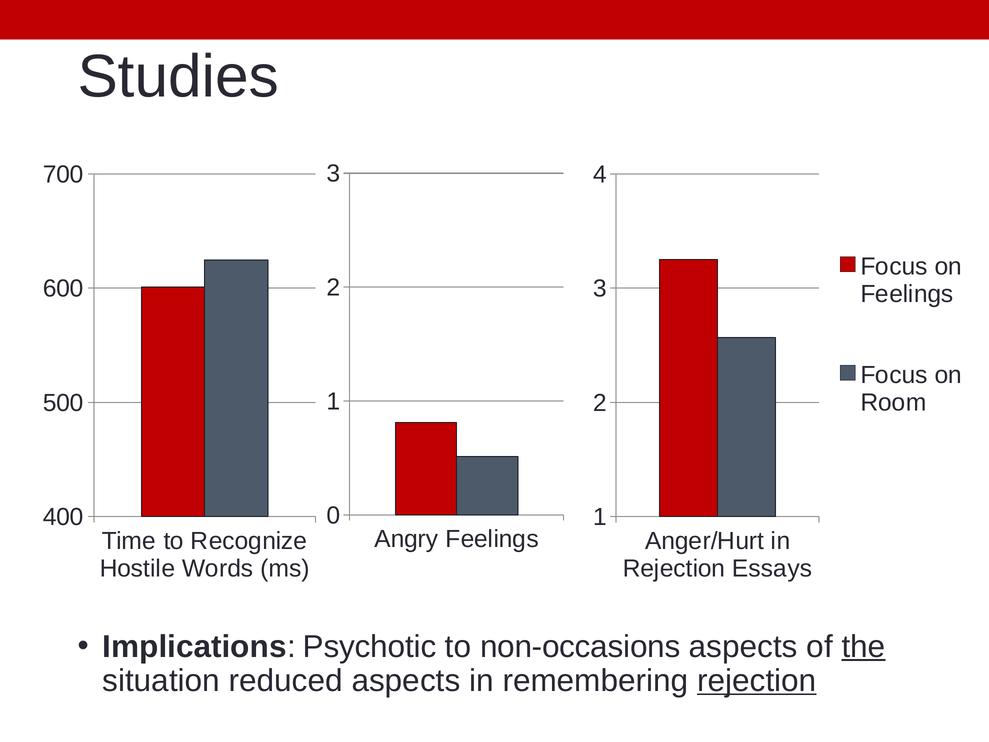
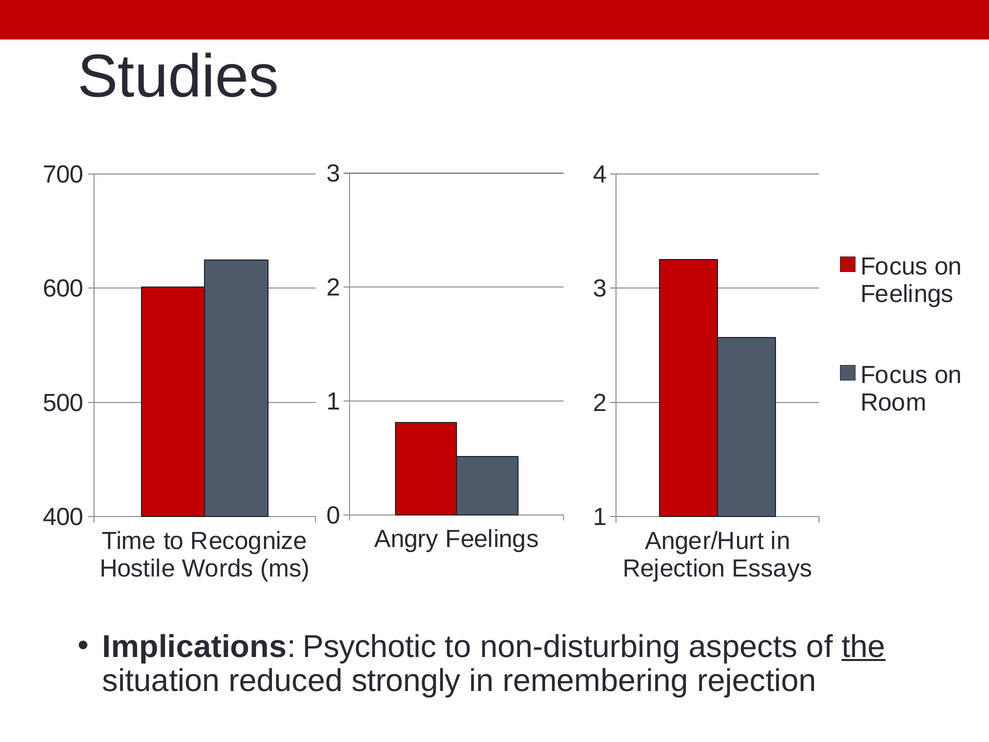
non-occasions: non-occasions -> non-disturbing
reduced aspects: aspects -> strongly
rejection at (757, 680) underline: present -> none
